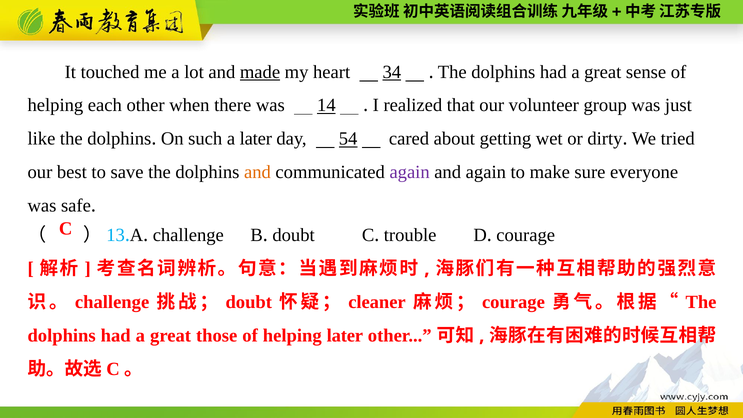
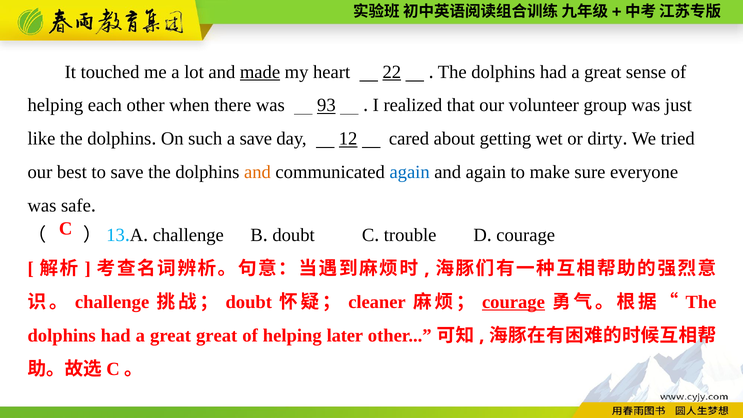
34: 34 -> 22
14: 14 -> 93
a later: later -> save
54: 54 -> 12
again at (410, 172) colour: purple -> blue
courage at (513, 302) underline: none -> present
great those: those -> great
